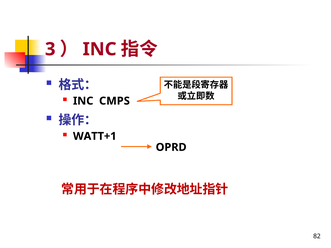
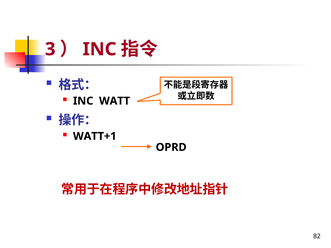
CMPS: CMPS -> WATT
